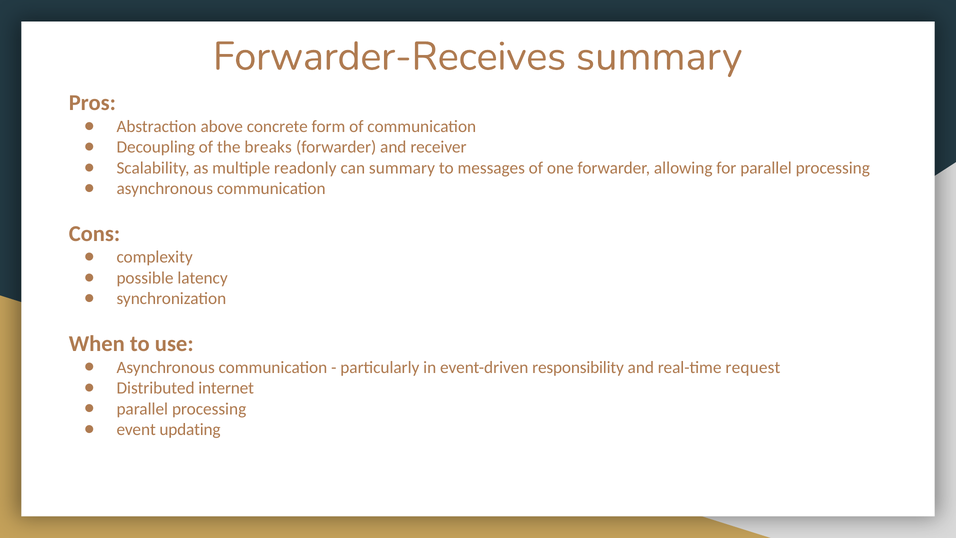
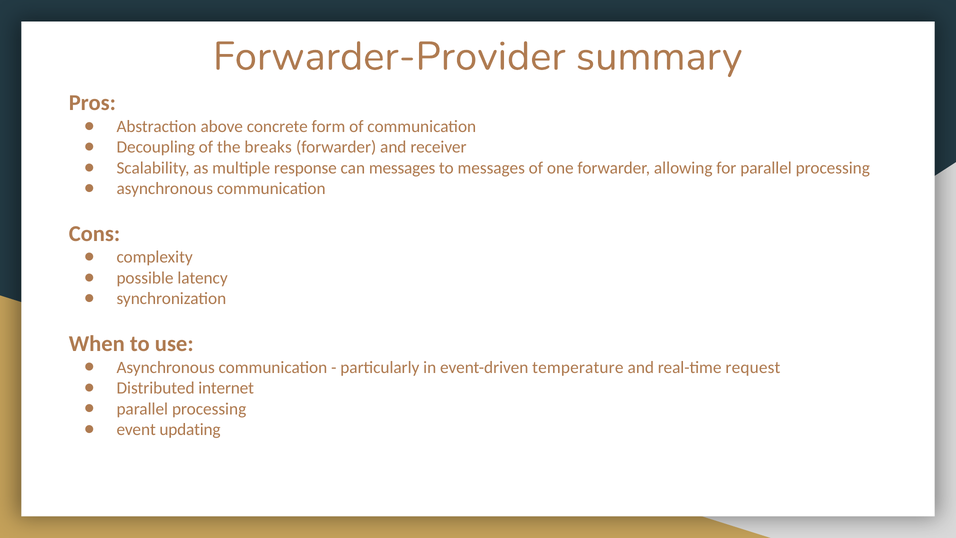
Forwarder-Receives: Forwarder-Receives -> Forwarder-Provider
readonly: readonly -> response
can summary: summary -> messages
responsibility: responsibility -> temperature
